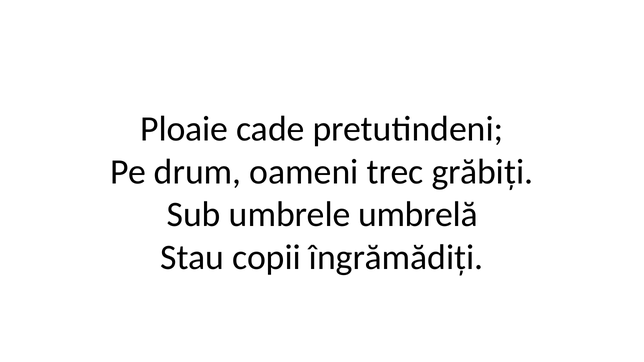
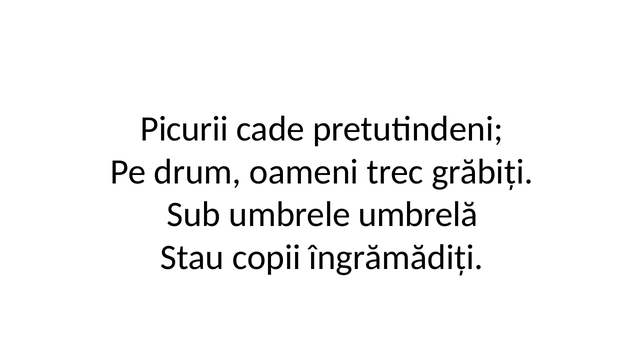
Ploaie: Ploaie -> Picurii
